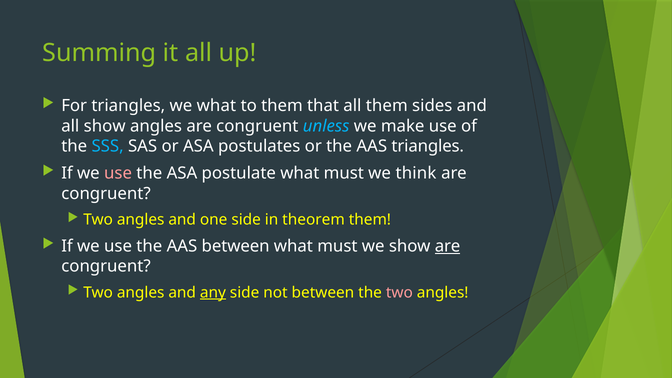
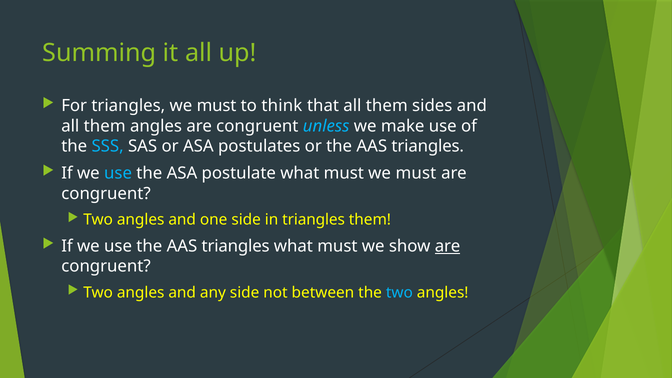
triangles we what: what -> must
to them: them -> think
show at (105, 126): show -> them
use at (118, 173) colour: pink -> light blue
must we think: think -> must
in theorem: theorem -> triangles
use the AAS between: between -> triangles
any underline: present -> none
two at (399, 292) colour: pink -> light blue
